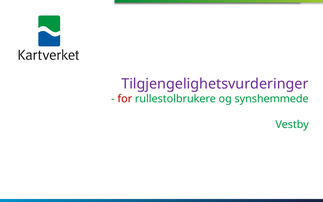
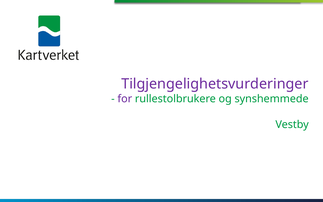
for colour: red -> purple
